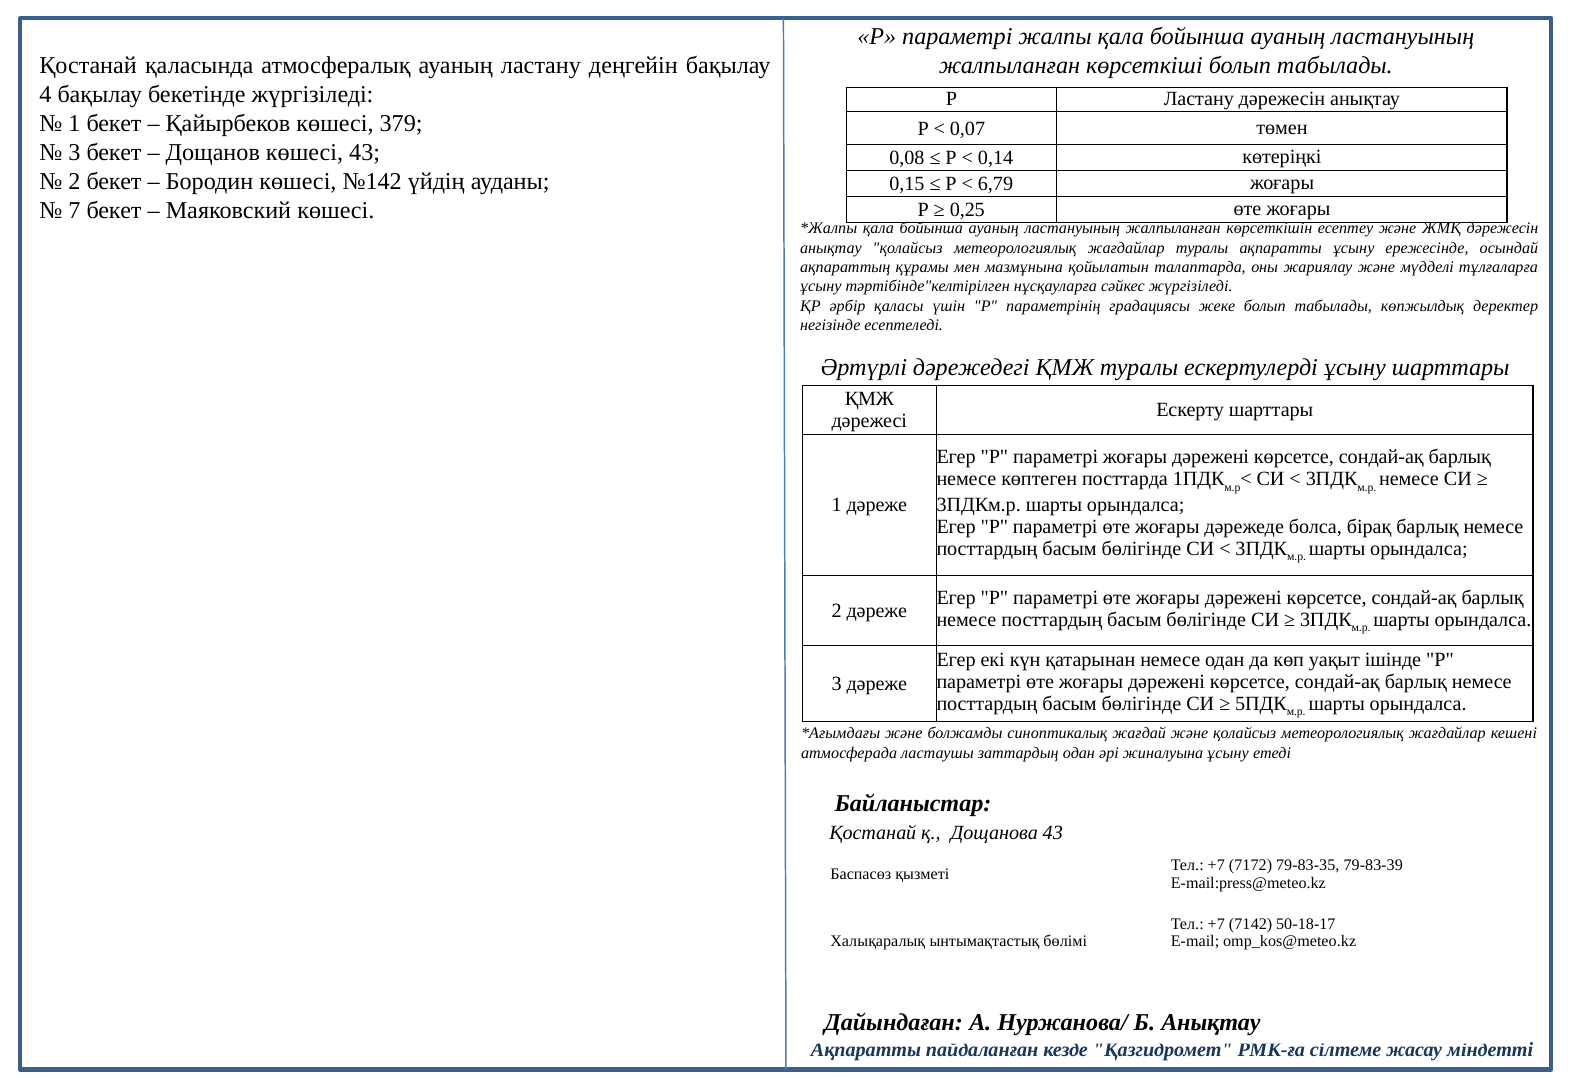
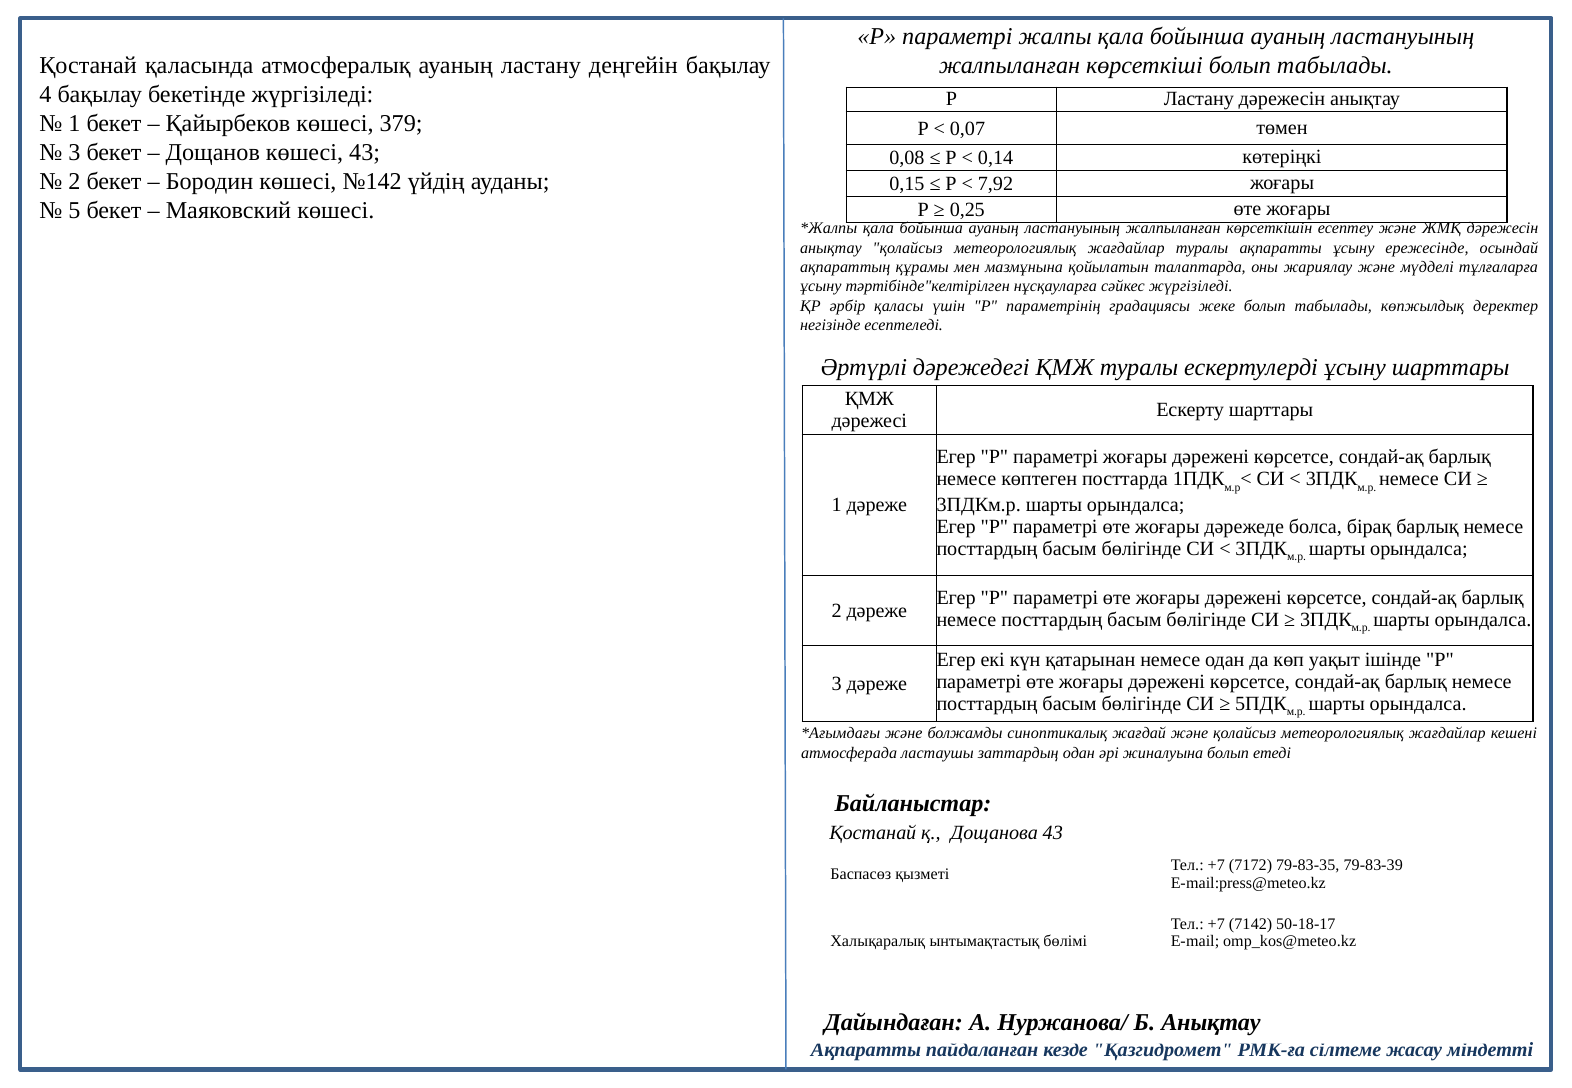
6,79: 6,79 -> 7,92
7: 7 -> 5
жиналуына ұсыну: ұсыну -> болып
